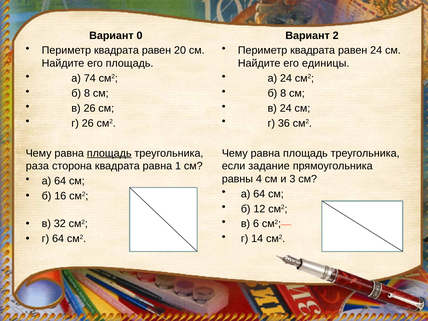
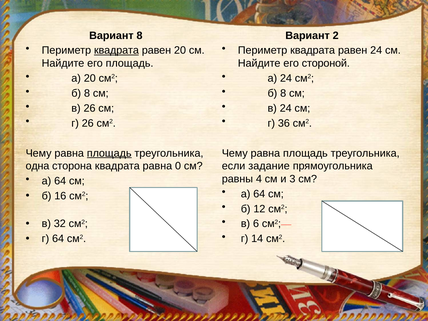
Вариант 0: 0 -> 8
квадрата at (116, 50) underline: none -> present
единицы: единицы -> стороной
а 74: 74 -> 20
раза: раза -> одна
1: 1 -> 0
